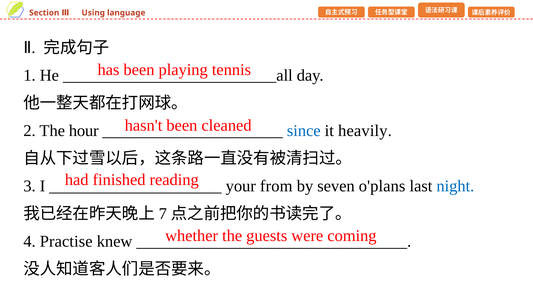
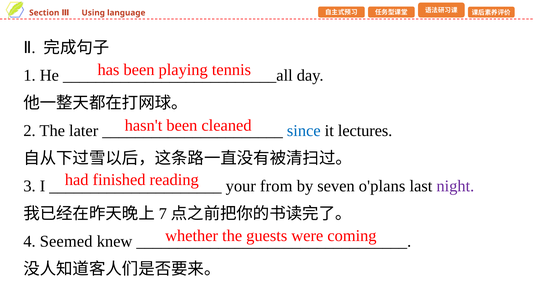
hour: hour -> later
heavily: heavily -> lectures
night colour: blue -> purple
Practise: Practise -> Seemed
